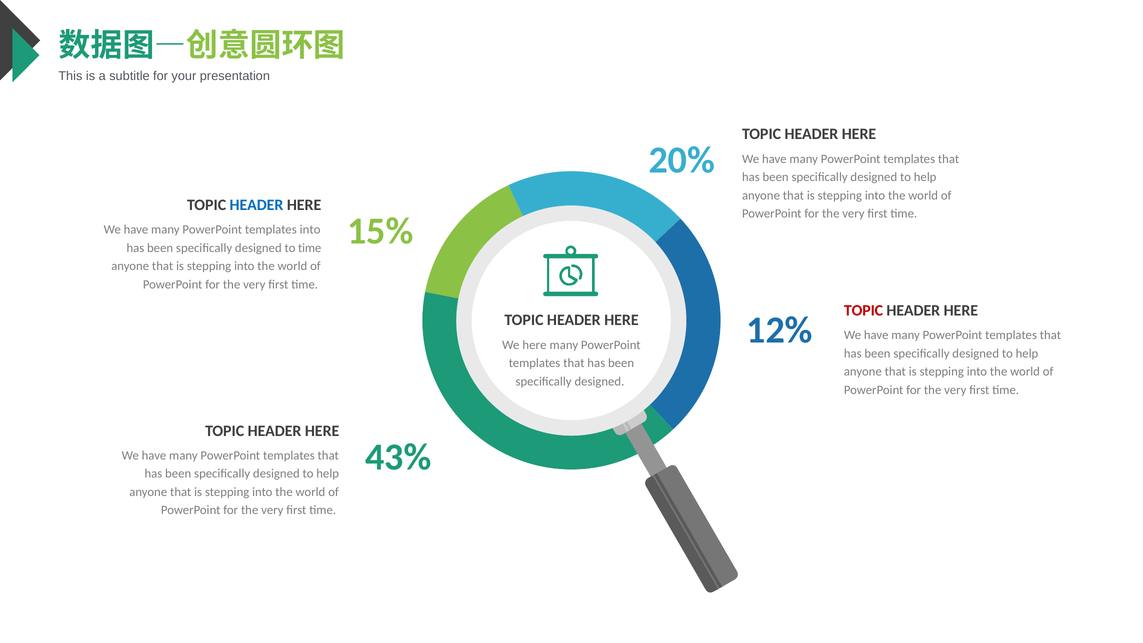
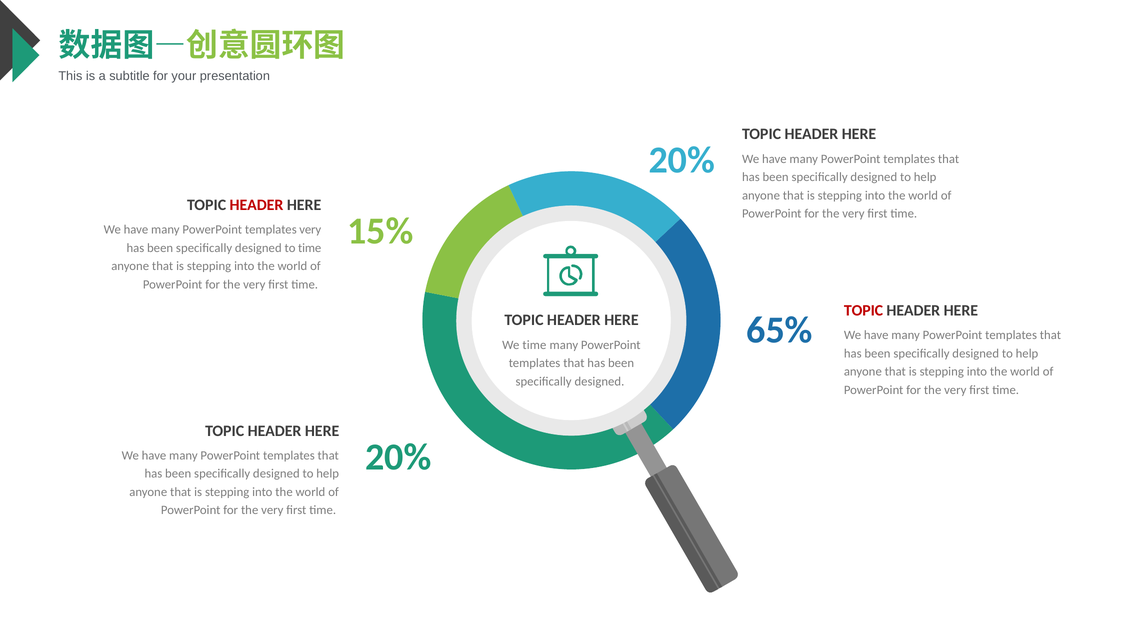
HEADER at (256, 205) colour: blue -> red
templates into: into -> very
12%: 12% -> 65%
We here: here -> time
43% at (398, 457): 43% -> 20%
